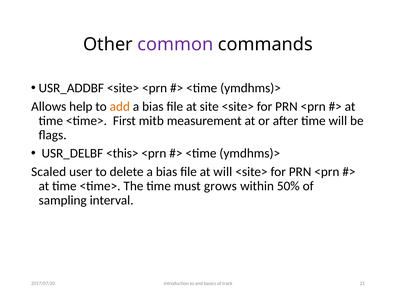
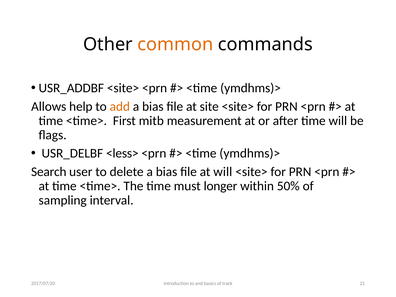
common colour: purple -> orange
<this>: <this> -> <less>
Scaled: Scaled -> Search
grows: grows -> longer
